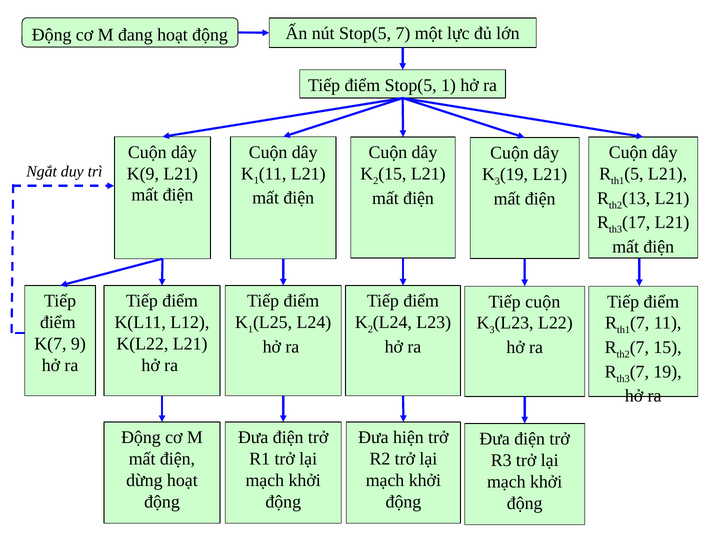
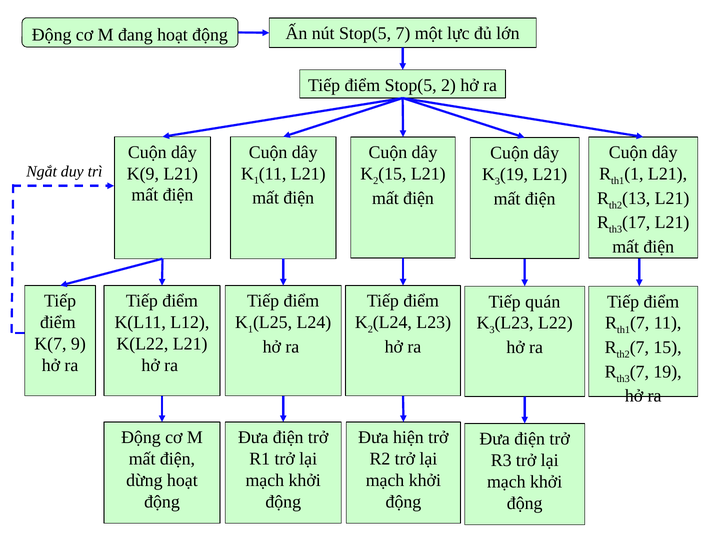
Stop(5 1: 1 -> 2
5 at (634, 174): 5 -> 1
Tiếp cuộn: cuộn -> quán
